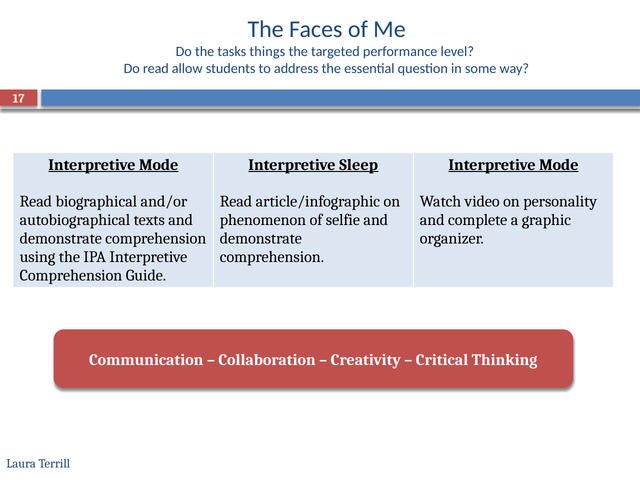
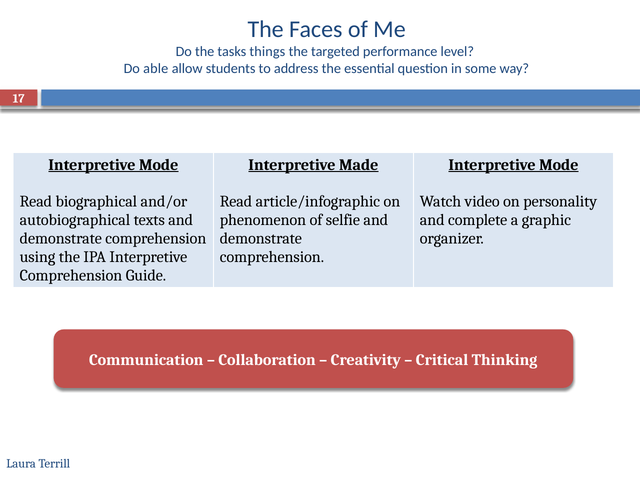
Do read: read -> able
Sleep: Sleep -> Made
